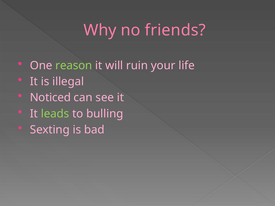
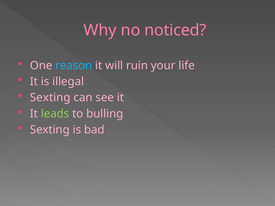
friends: friends -> noticed
reason colour: light green -> light blue
Noticed at (50, 98): Noticed -> Sexting
